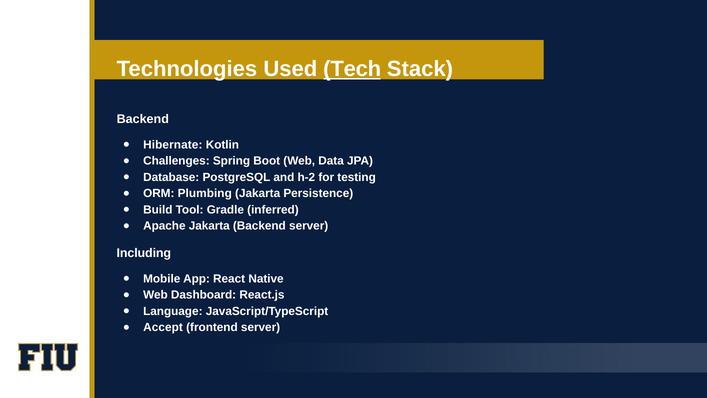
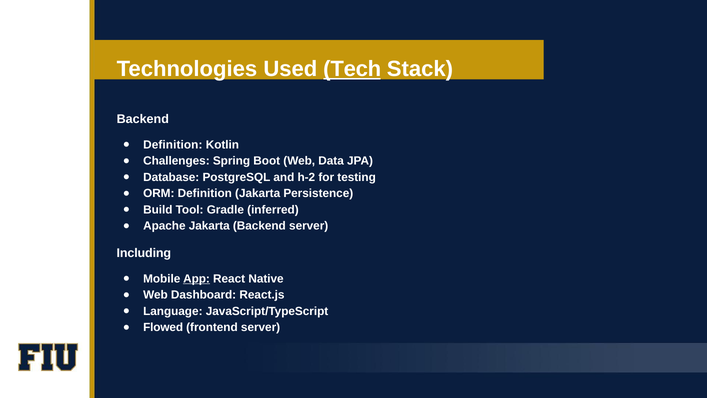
Hibernate at (173, 145): Hibernate -> Definition
ORM Plumbing: Plumbing -> Definition
App underline: none -> present
Accept: Accept -> Flowed
